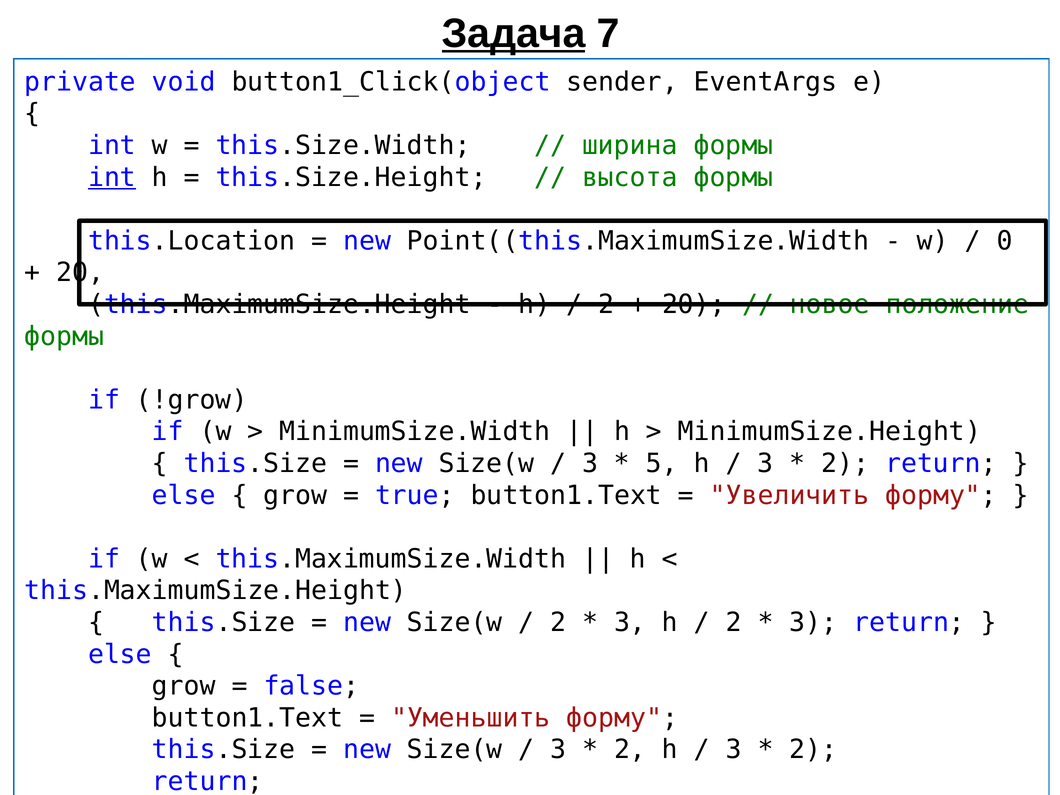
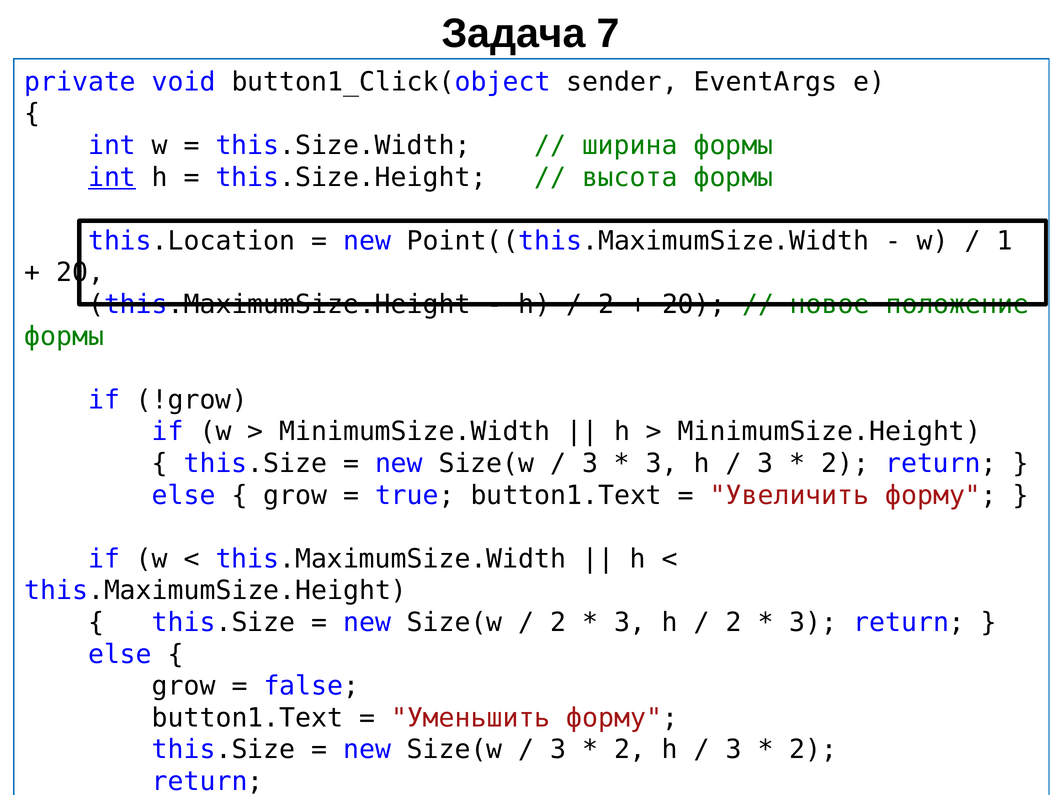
Задача underline: present -> none
0: 0 -> 1
5 at (662, 463): 5 -> 3
